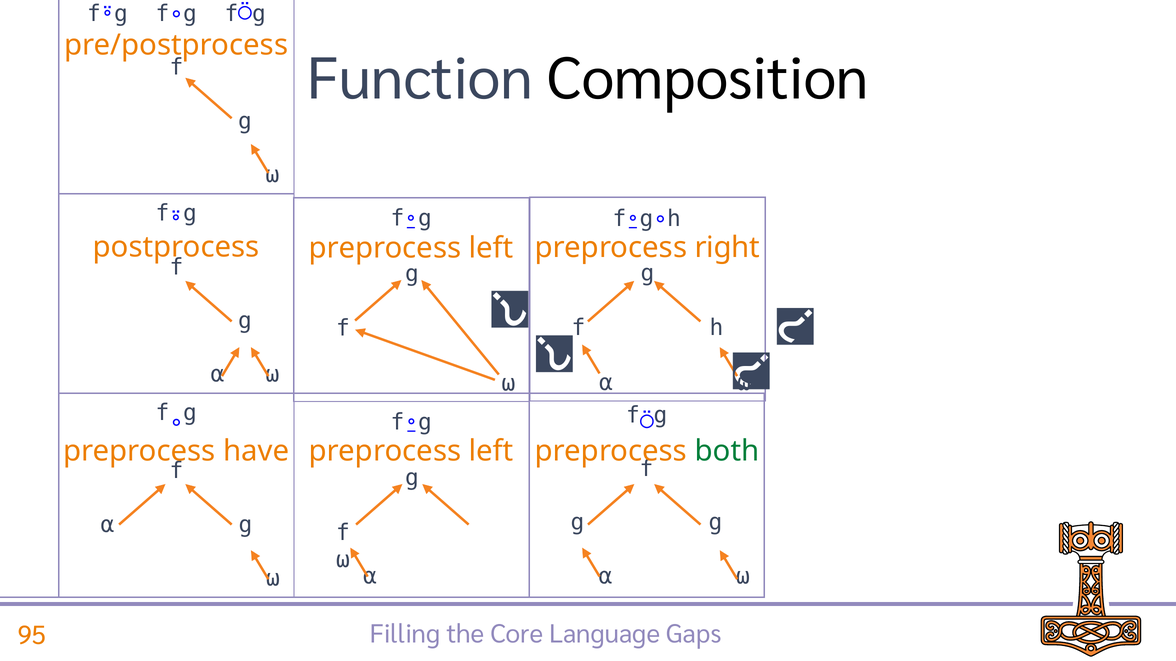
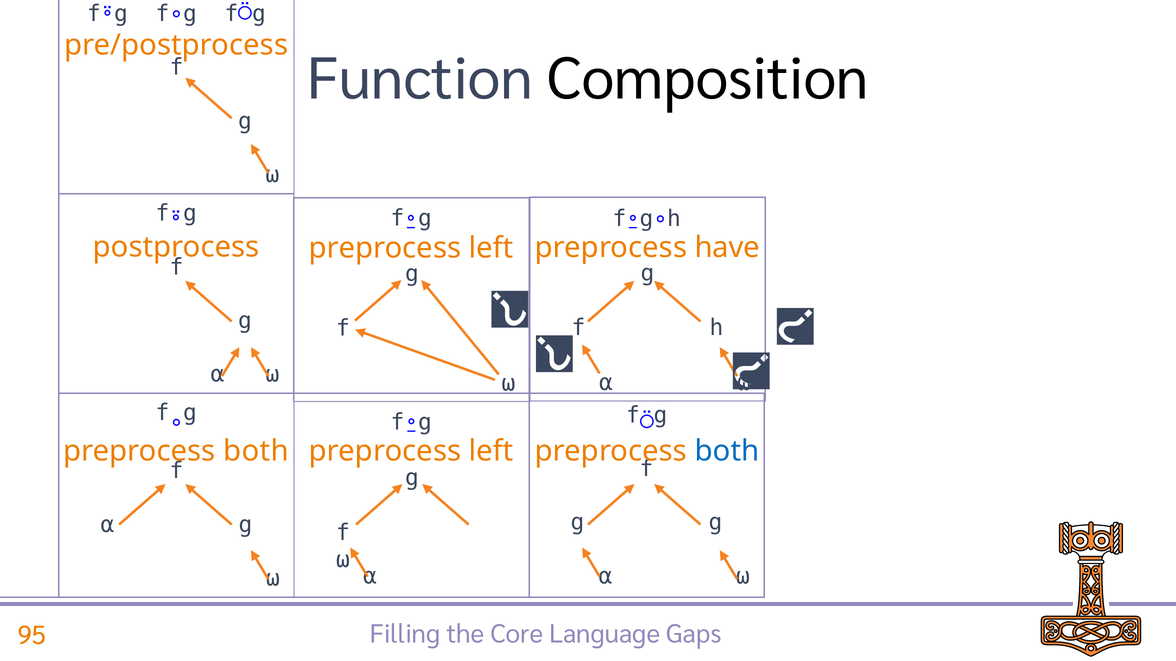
right: right -> have
have at (256, 451): have -> both
both at (727, 451) colour: green -> blue
